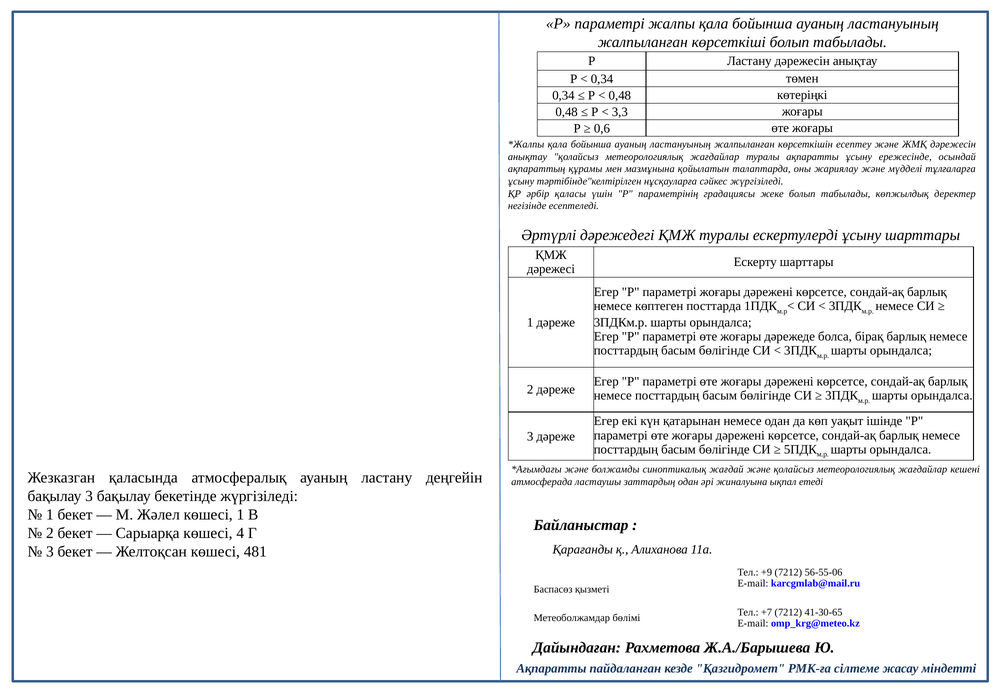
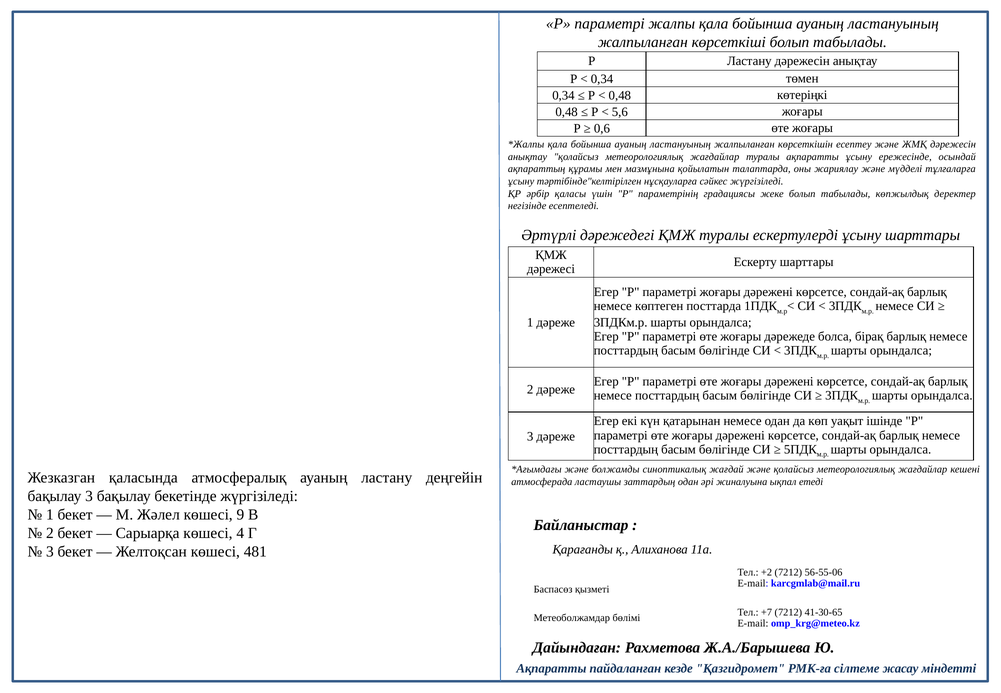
3,3: 3,3 -> 5,6
көшесі 1: 1 -> 9
+9: +9 -> +2
